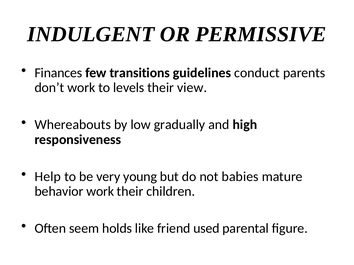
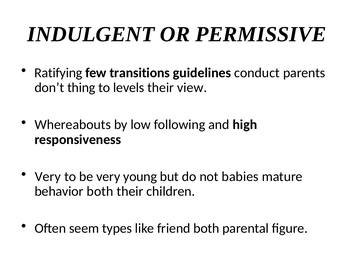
Finances: Finances -> Ratifying
don’t work: work -> thing
gradually: gradually -> following
Help at (48, 177): Help -> Very
behavior work: work -> both
holds: holds -> types
friend used: used -> both
